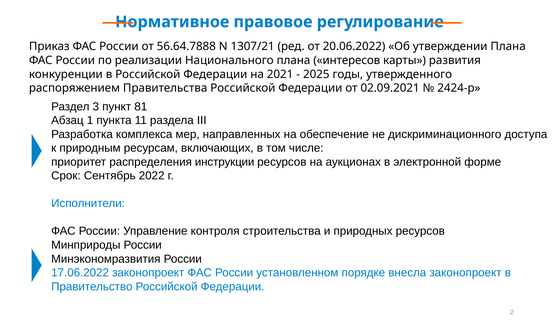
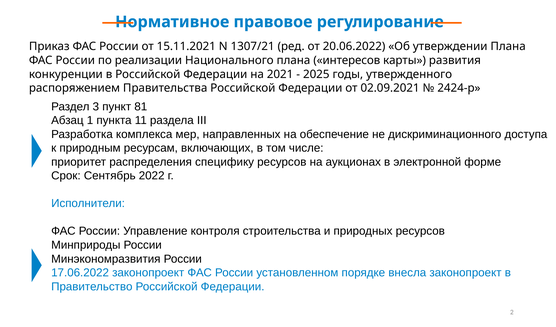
56.64.7888: 56.64.7888 -> 15.11.2021
инструкции: инструкции -> специфику
